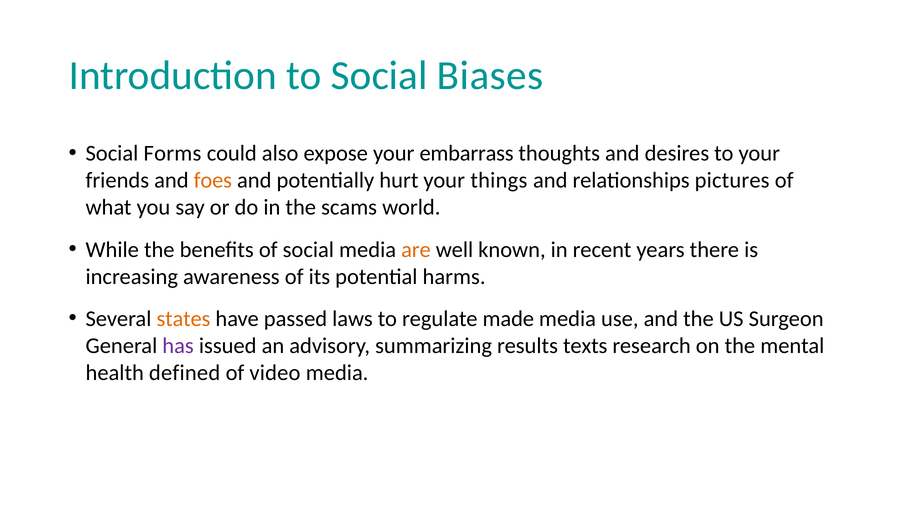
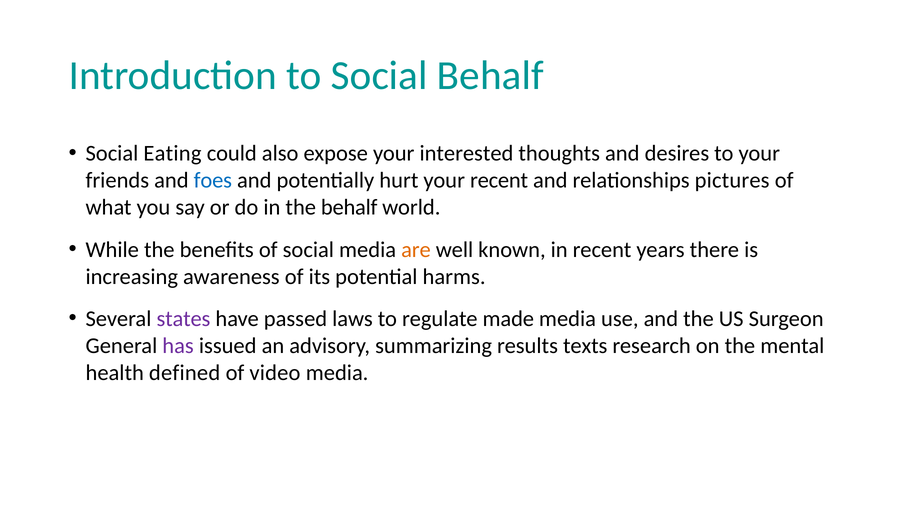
Social Biases: Biases -> Behalf
Forms: Forms -> Eating
embarrass: embarrass -> interested
foes colour: orange -> blue
your things: things -> recent
the scams: scams -> behalf
states colour: orange -> purple
